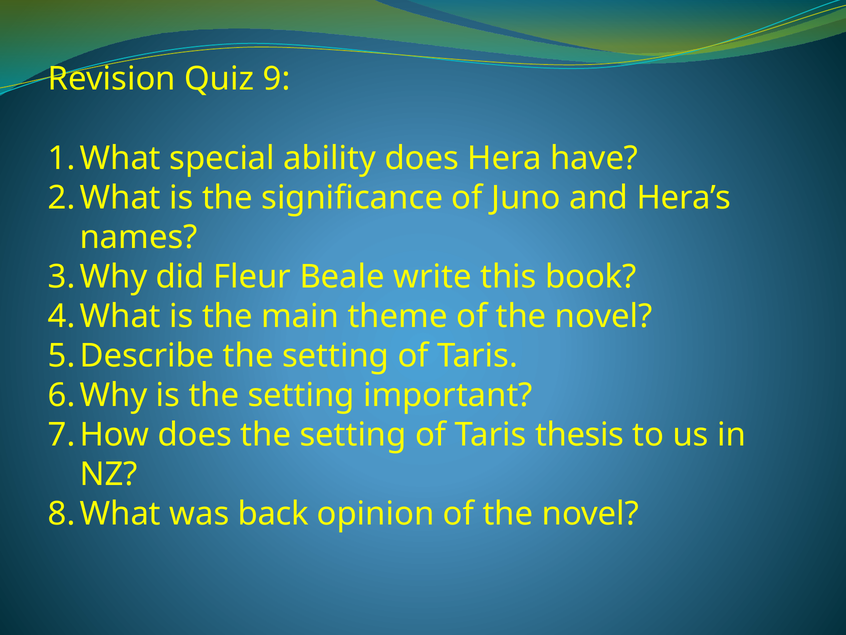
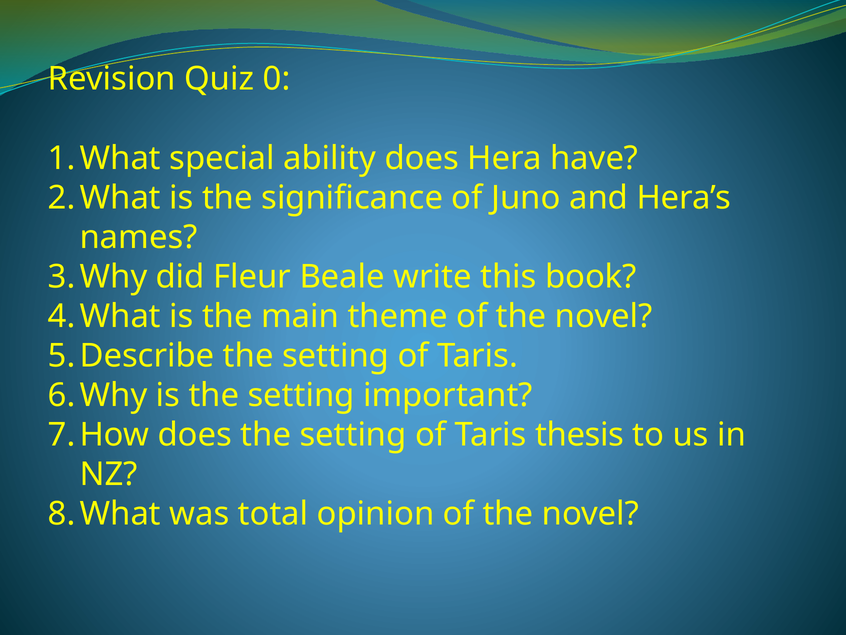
9: 9 -> 0
back: back -> total
